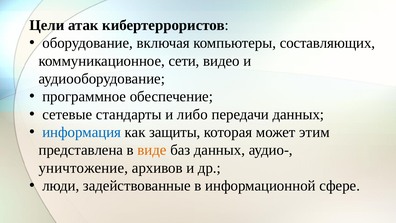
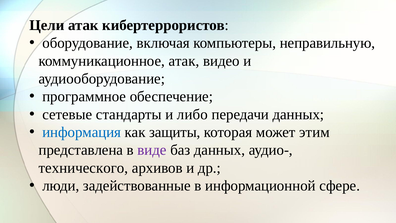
составляющих: составляющих -> неправильную
коммуникационное сети: сети -> атак
виде colour: orange -> purple
уничтожение: уничтожение -> технического
